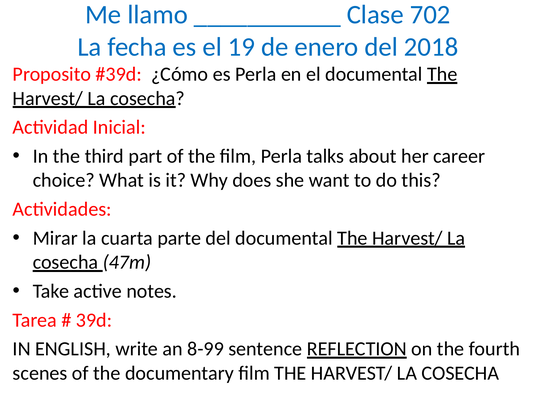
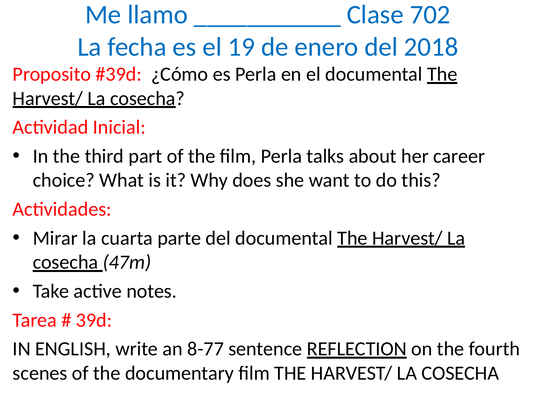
8-99: 8-99 -> 8-77
